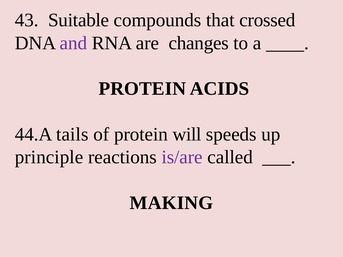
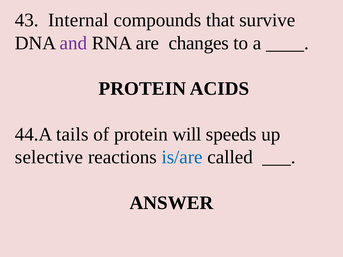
Suitable: Suitable -> Internal
crossed: crossed -> survive
principle: principle -> selective
is/are colour: purple -> blue
MAKING: MAKING -> ANSWER
